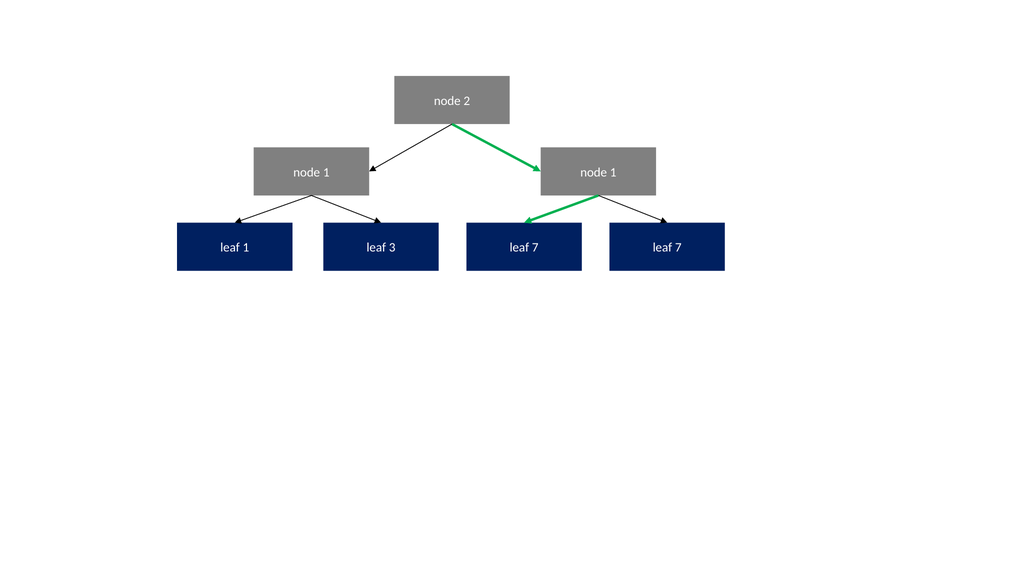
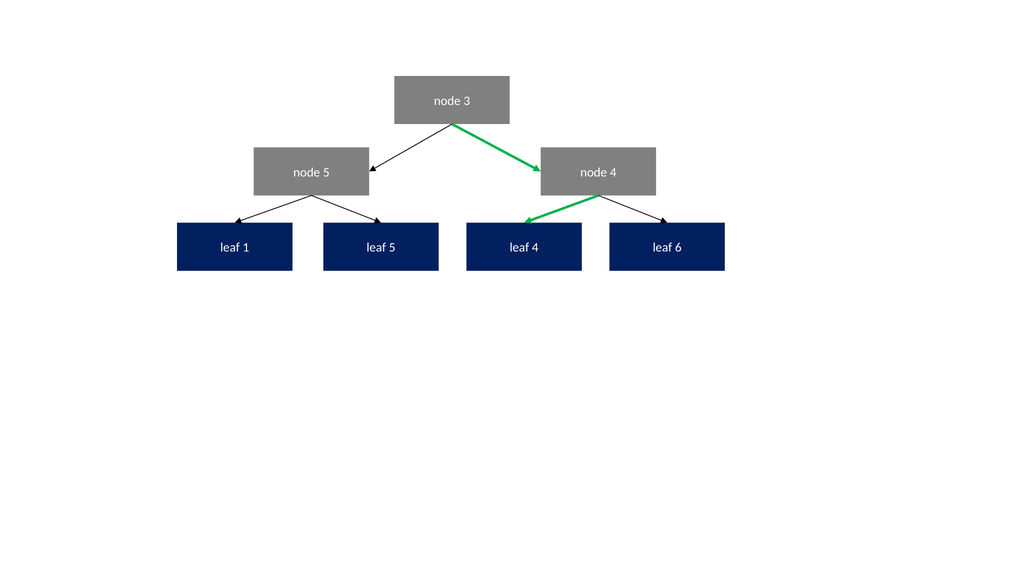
2: 2 -> 3
1 at (326, 172): 1 -> 5
1 at (613, 172): 1 -> 4
leaf 3: 3 -> 5
7 at (535, 248): 7 -> 4
1 leaf 7: 7 -> 6
